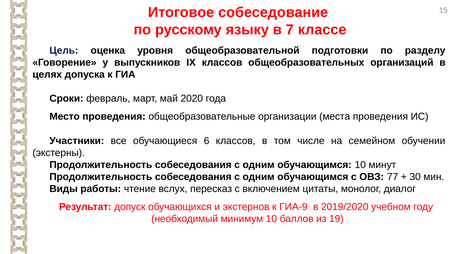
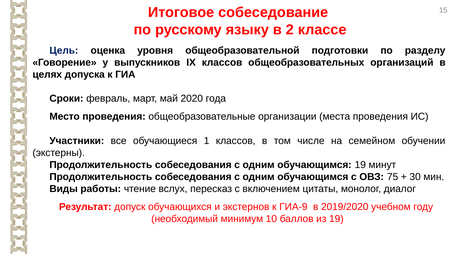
7: 7 -> 2
6: 6 -> 1
обучающимся 10: 10 -> 19
77: 77 -> 75
